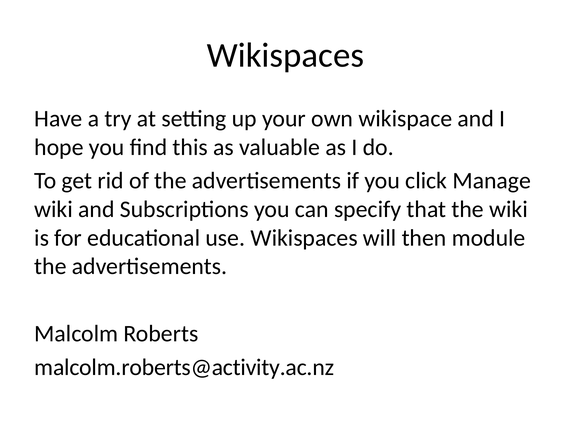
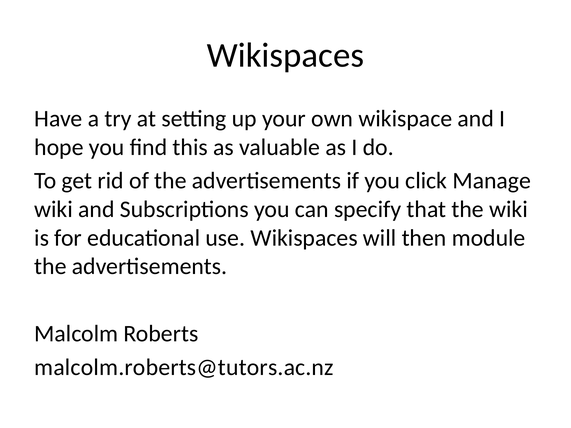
malcolm.roberts@activity.ac.nz: malcolm.roberts@activity.ac.nz -> malcolm.roberts@tutors.ac.nz
